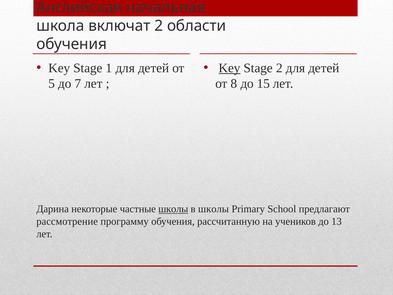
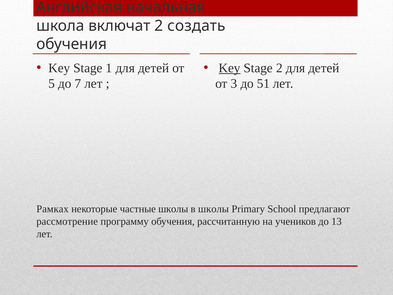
области: области -> создать
8: 8 -> 3
15: 15 -> 51
Дарина: Дарина -> Рамках
школы at (173, 209) underline: present -> none
